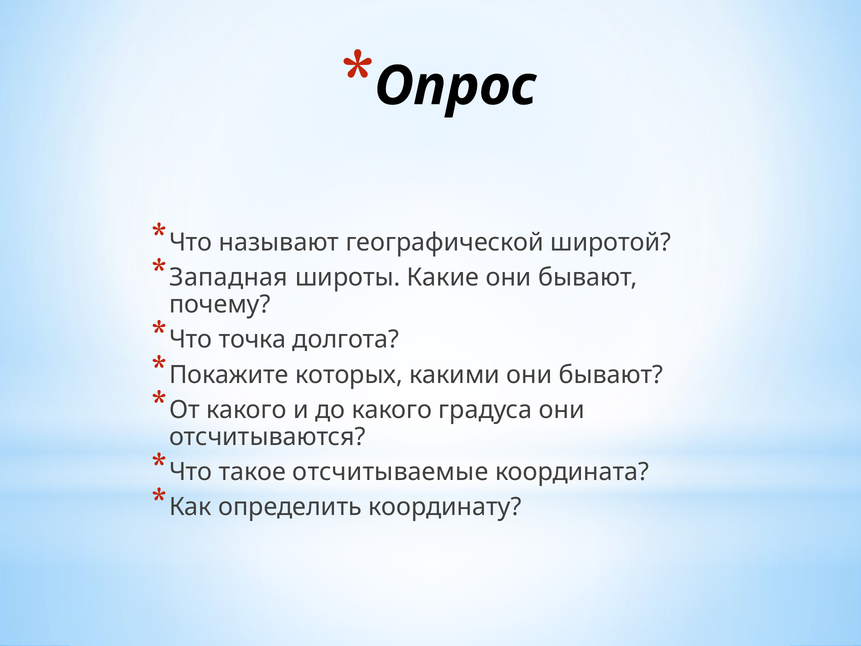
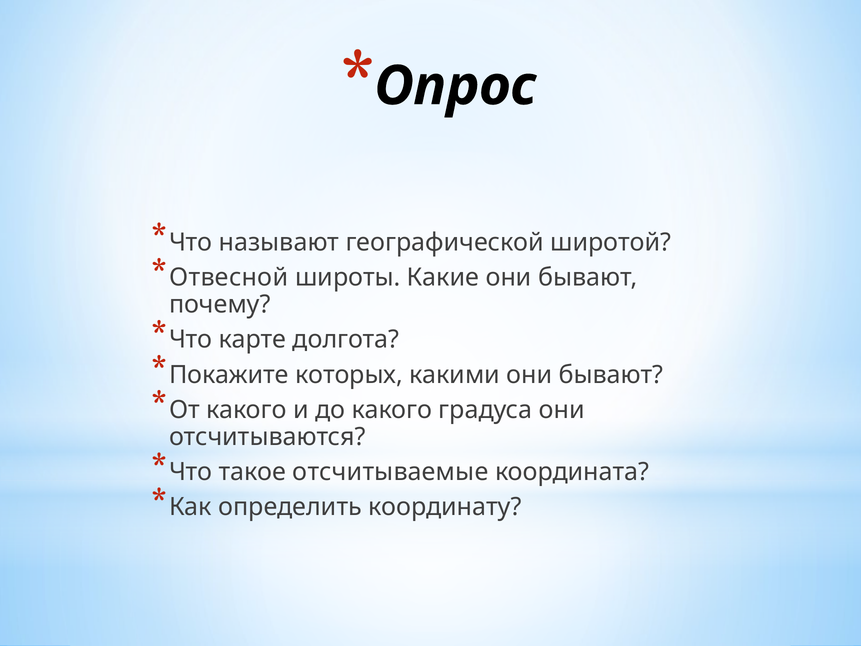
Западная: Западная -> Отвесной
точка: точка -> карте
